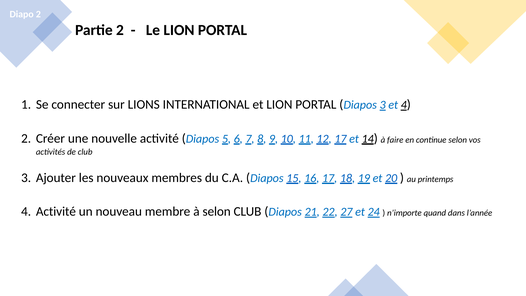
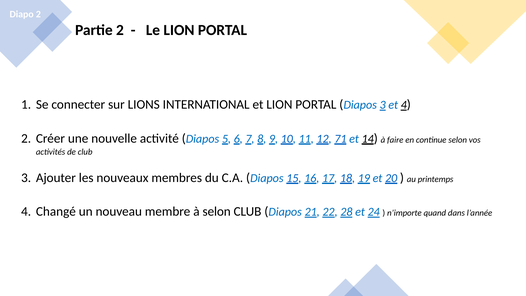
12 17: 17 -> 71
4 Activité: Activité -> Changé
27: 27 -> 28
